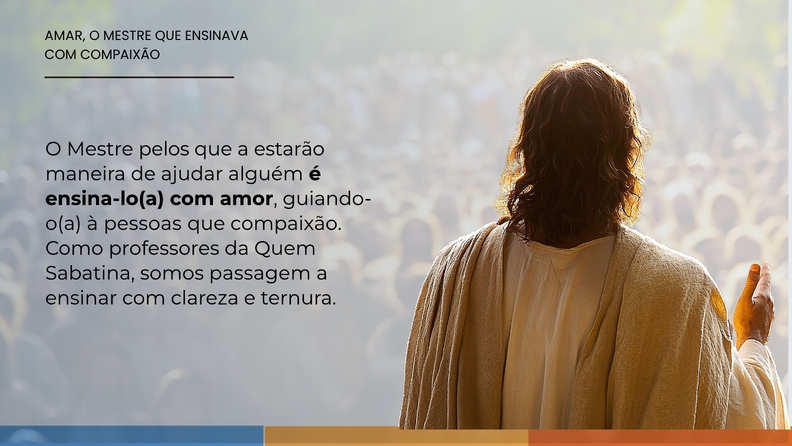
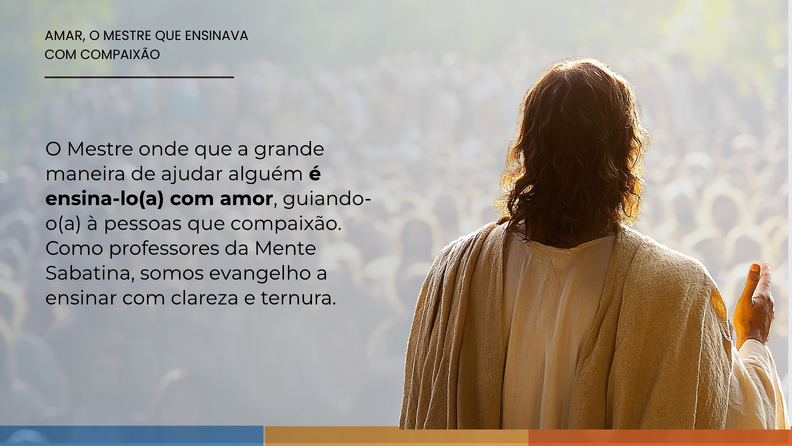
pelos: pelos -> onde
estarão: estarão -> grande
Quem: Quem -> Mente
passagem: passagem -> evangelho
